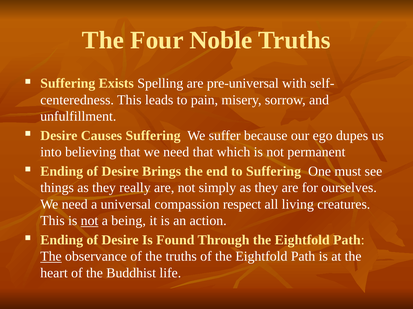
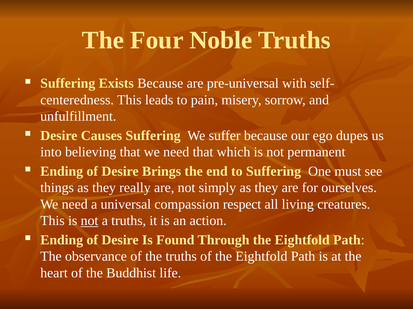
Exists Spelling: Spelling -> Because
a being: being -> truths
The at (51, 257) underline: present -> none
